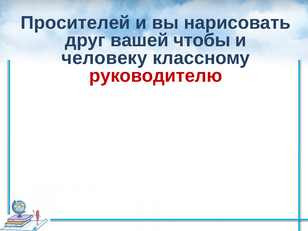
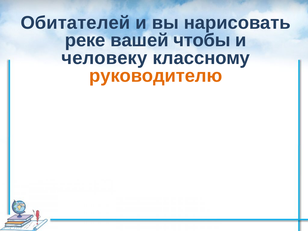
Просителей: Просителей -> Обитателей
друг: друг -> реке
руководителю colour: red -> orange
